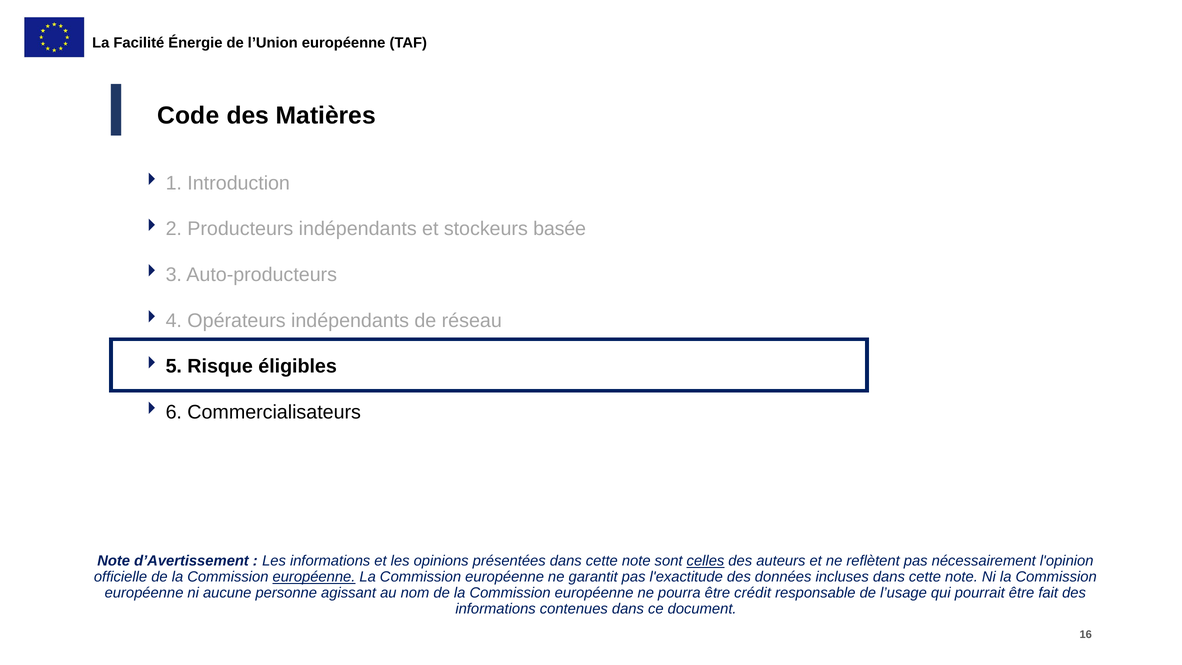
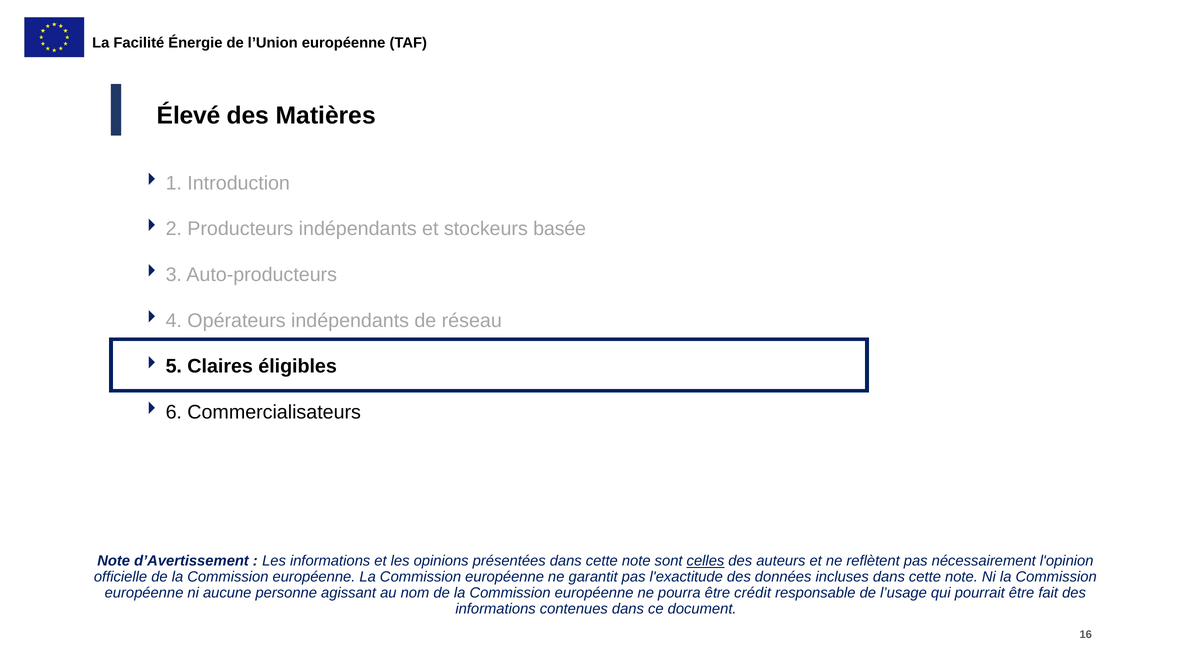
Code: Code -> Élevé
Risque: Risque -> Claires
européenne at (314, 577) underline: present -> none
